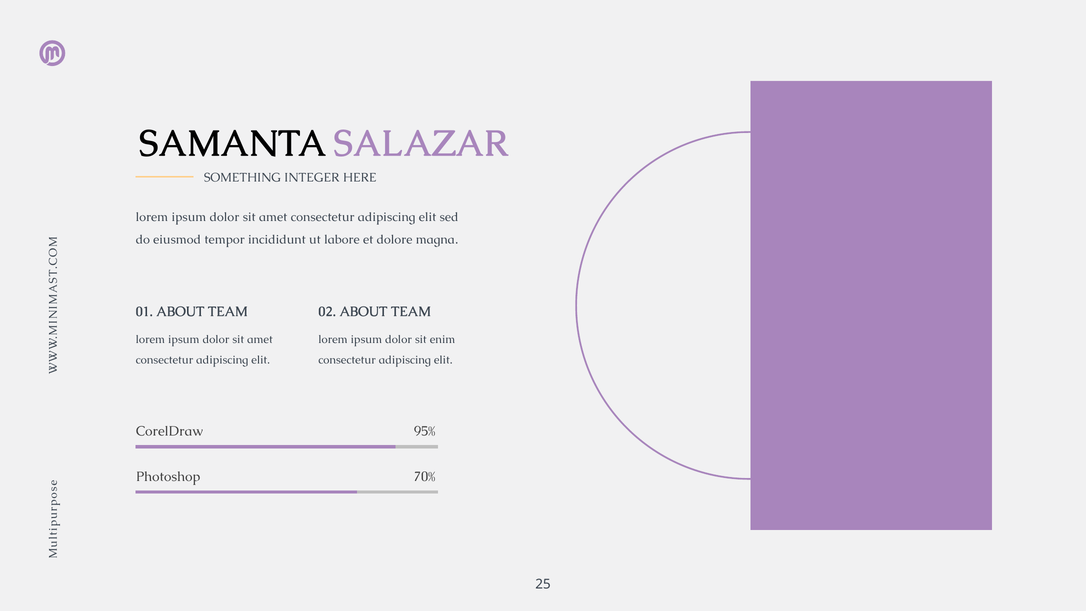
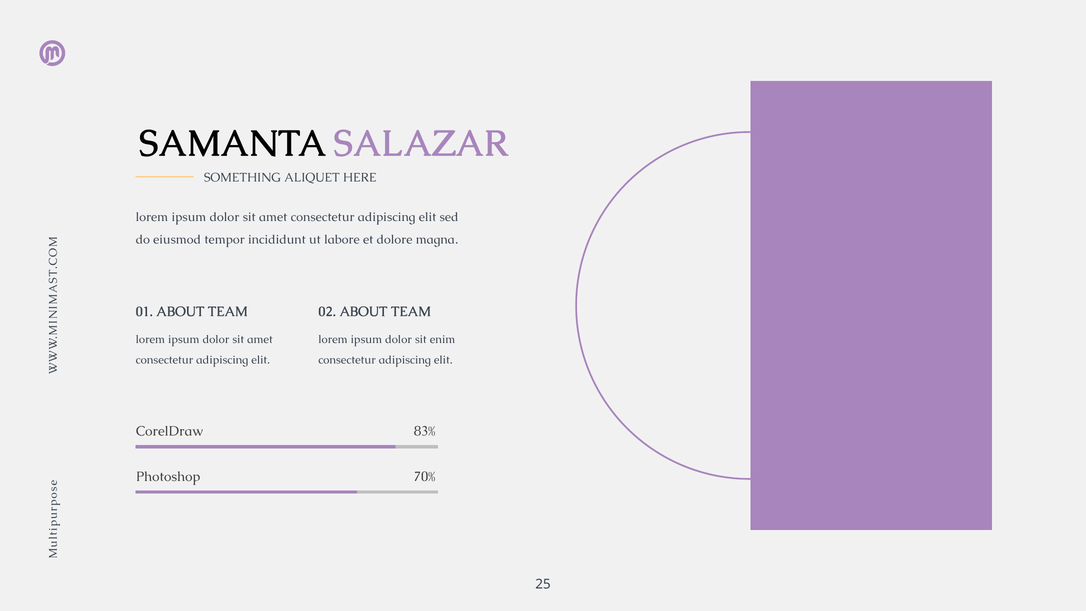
INTEGER: INTEGER -> ALIQUET
95%: 95% -> 83%
